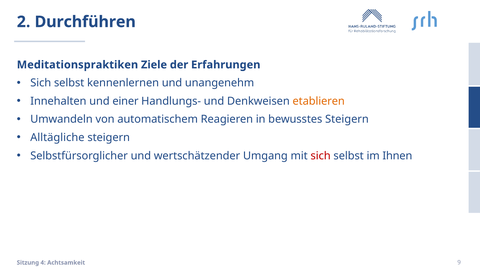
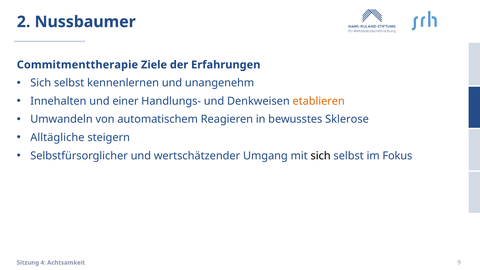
Durchführen: Durchführen -> Nussbaumer
Meditationspraktiken: Meditationspraktiken -> Commitmenttherapie
bewusstes Steigern: Steigern -> Sklerose
sich at (321, 156) colour: red -> black
Ihnen: Ihnen -> Fokus
